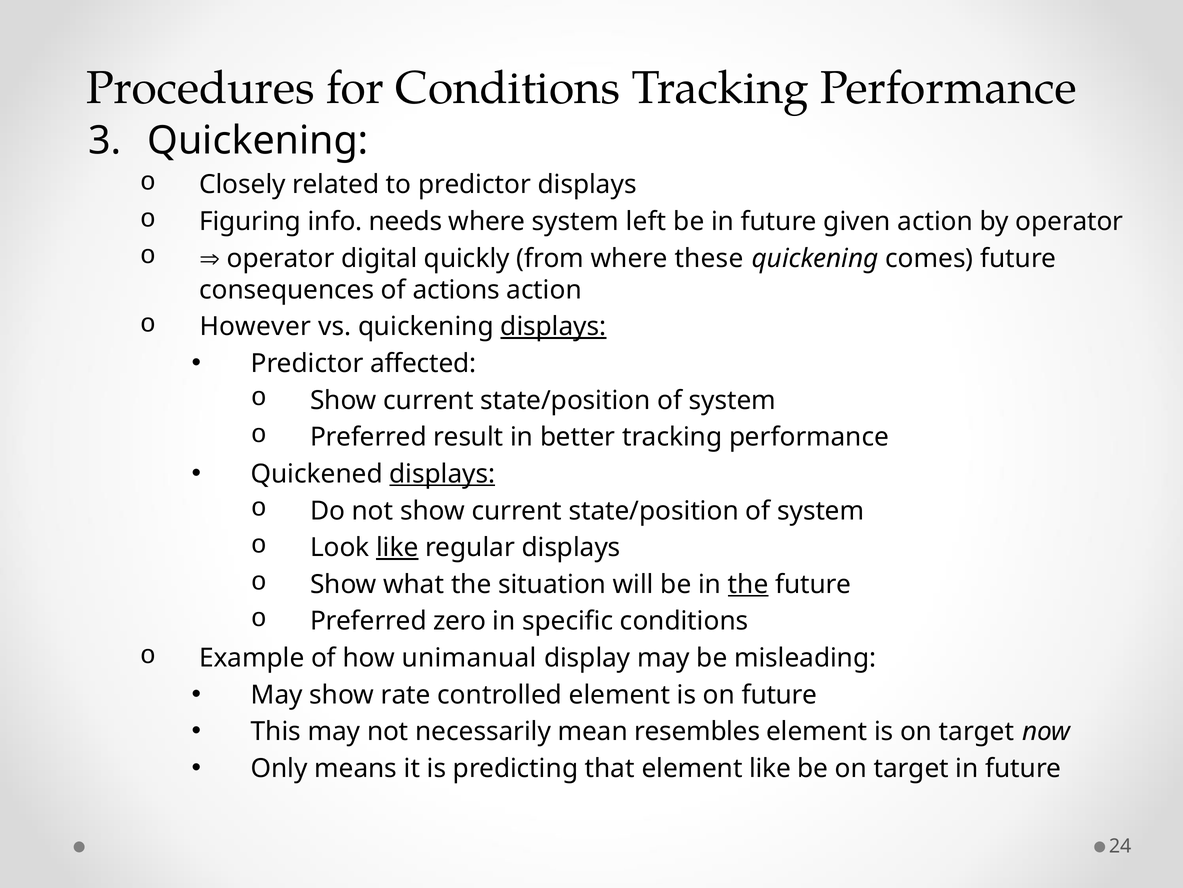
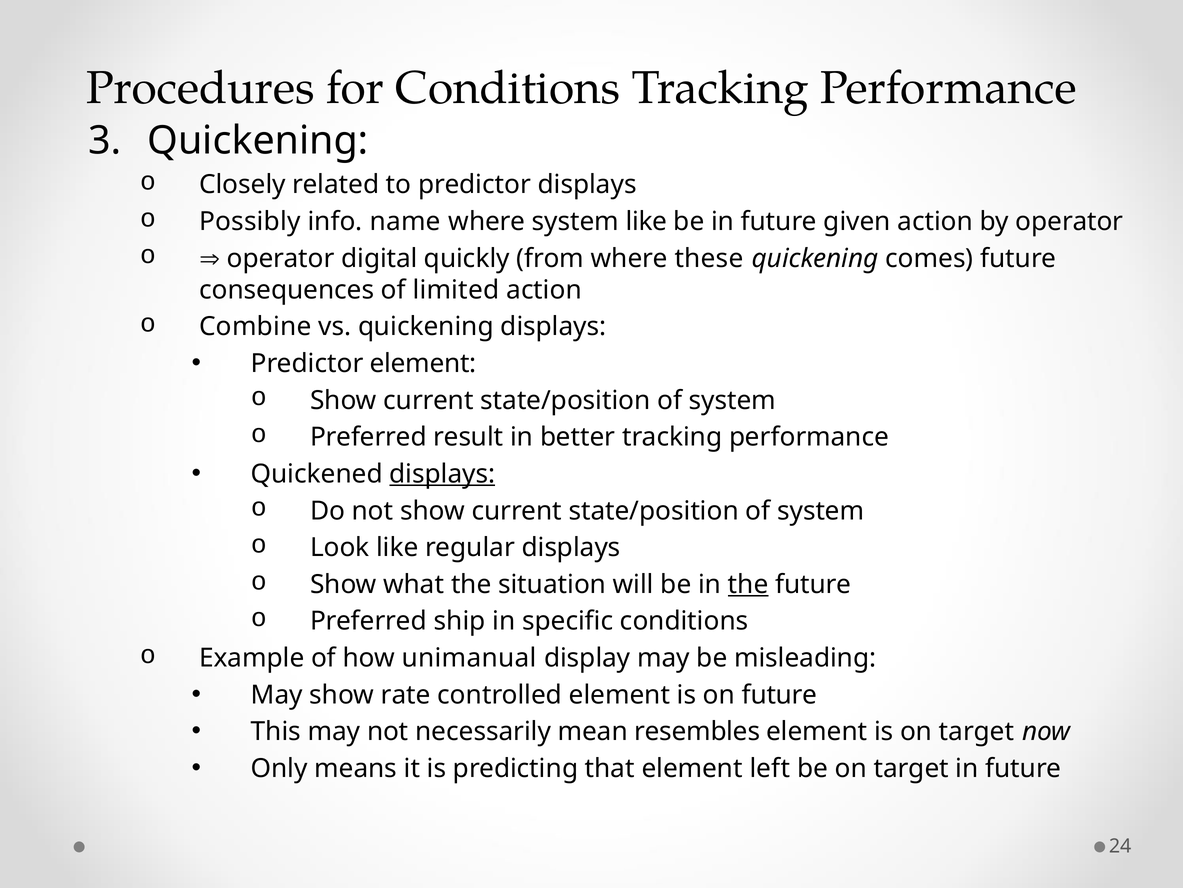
Figuring: Figuring -> Possibly
needs: needs -> name
system left: left -> like
actions: actions -> limited
However: However -> Combine
displays at (553, 326) underline: present -> none
Predictor affected: affected -> element
like at (397, 547) underline: present -> none
zero: zero -> ship
element like: like -> left
